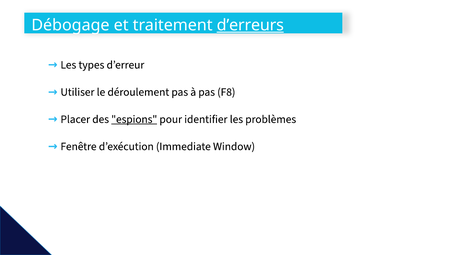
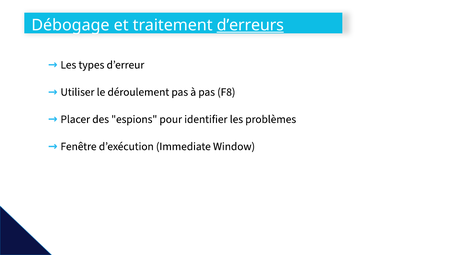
espions underline: present -> none
